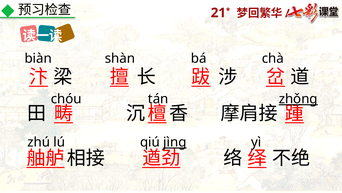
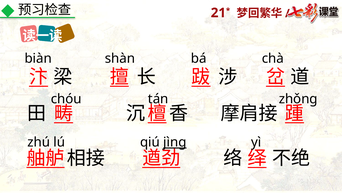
zhǒng underline: present -> none
